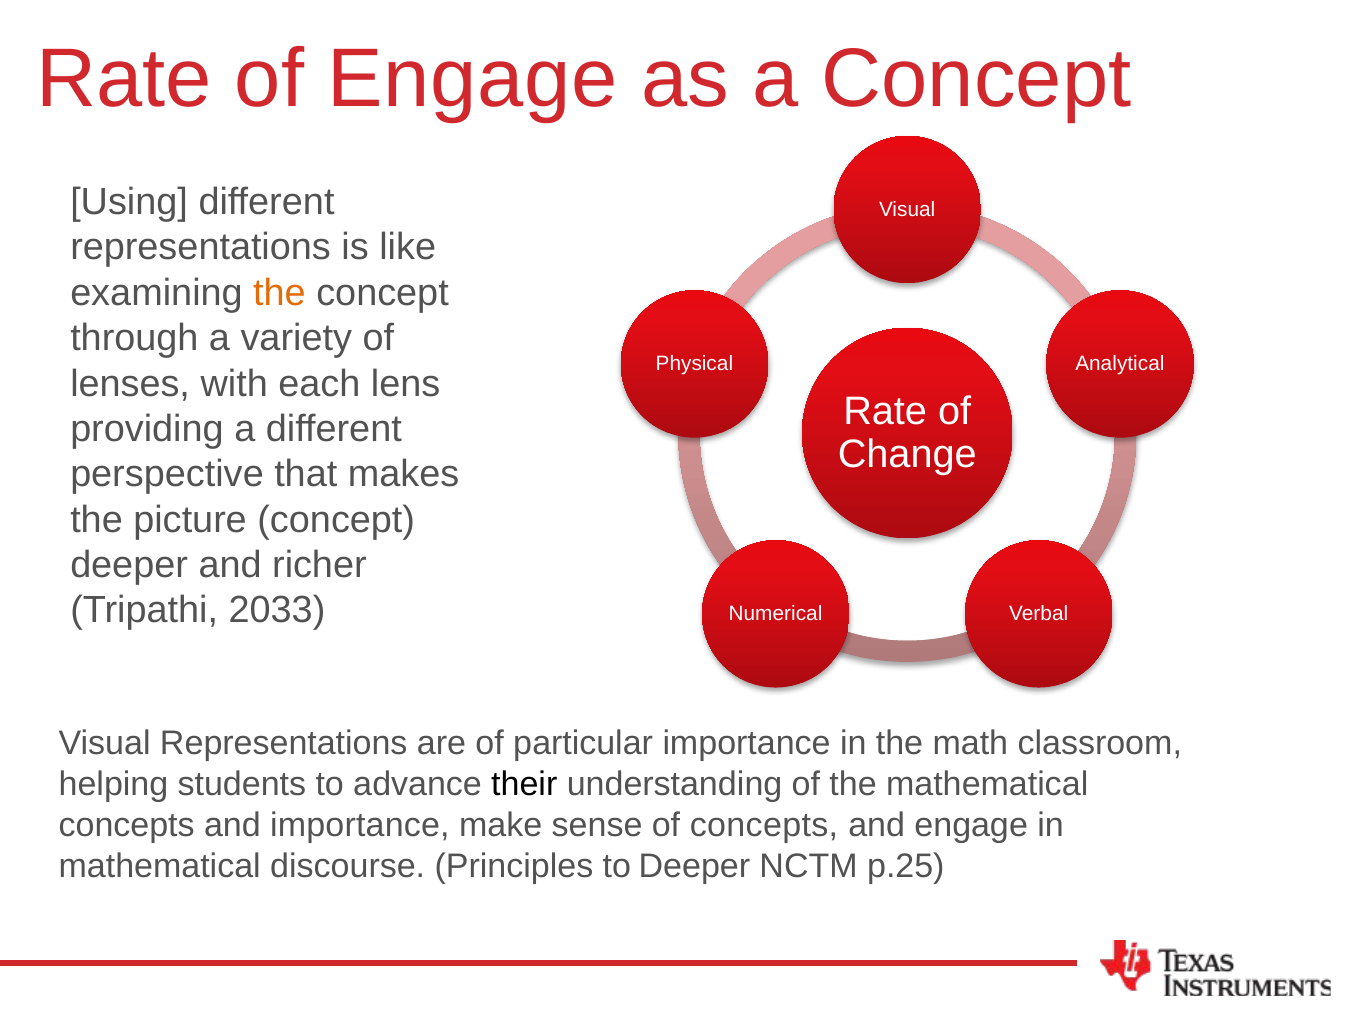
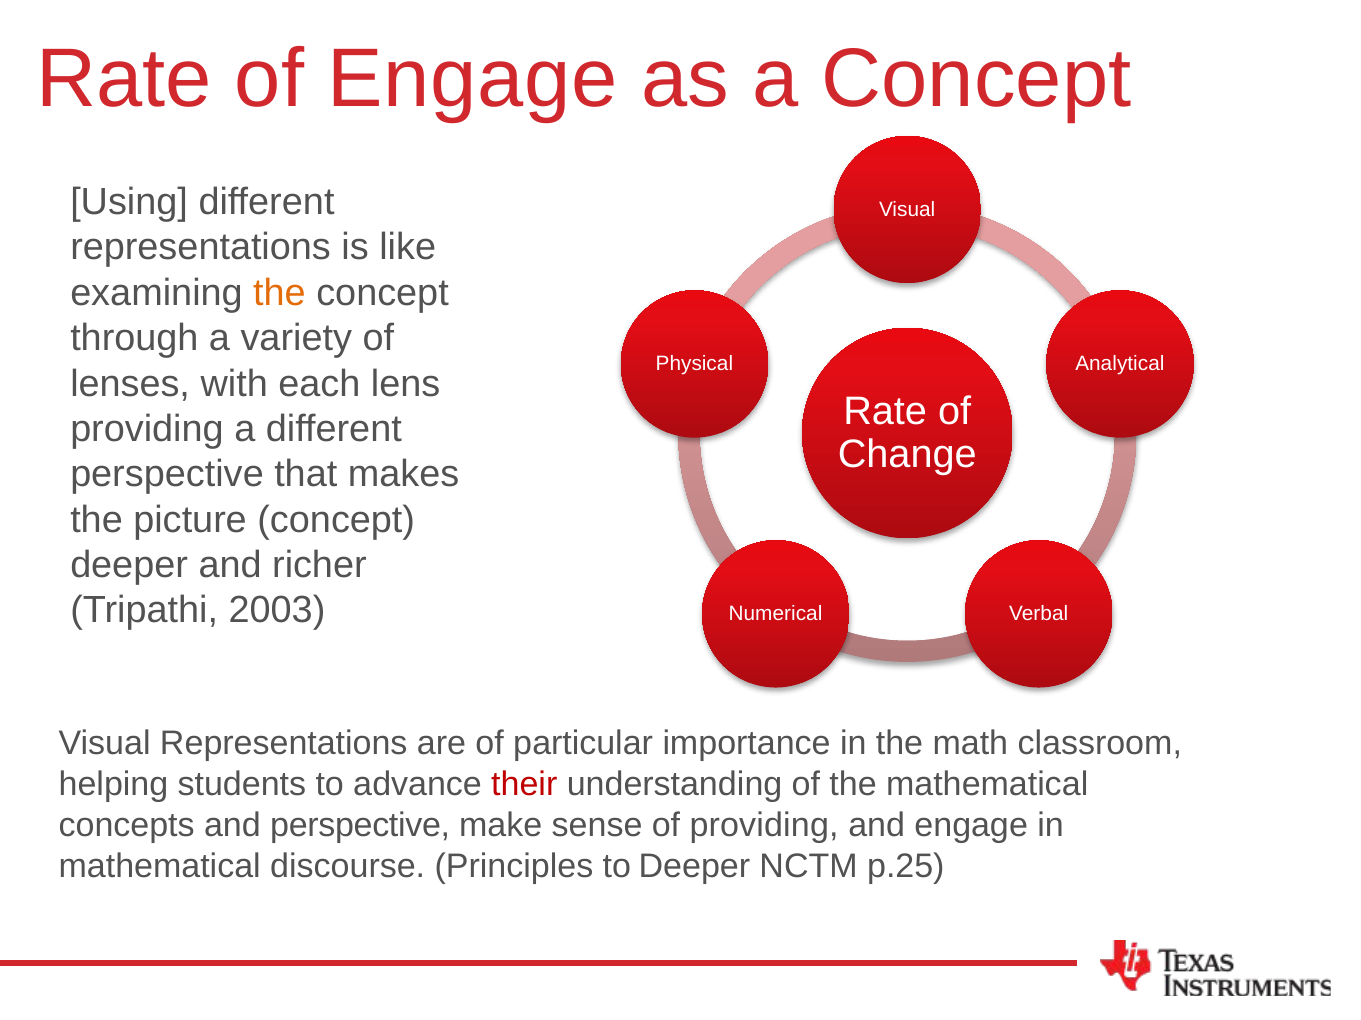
2033: 2033 -> 2003
their colour: black -> red
and importance: importance -> perspective
of concepts: concepts -> providing
